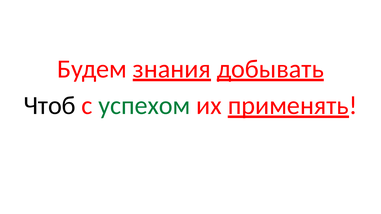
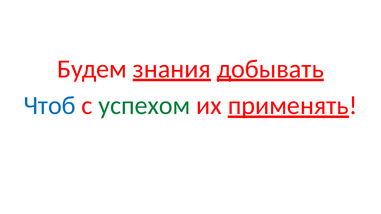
Чтоб colour: black -> blue
